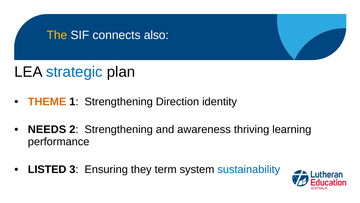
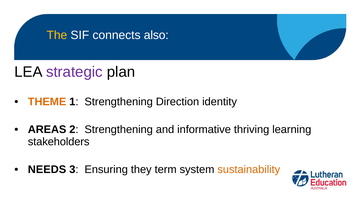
strategic colour: blue -> purple
NEEDS: NEEDS -> AREAS
awareness: awareness -> informative
performance: performance -> stakeholders
LISTED: LISTED -> NEEDS
sustainability colour: blue -> orange
